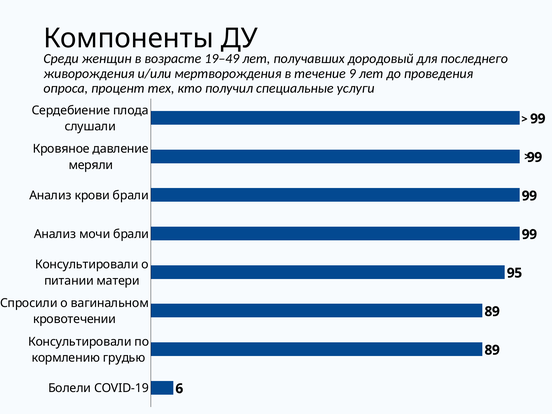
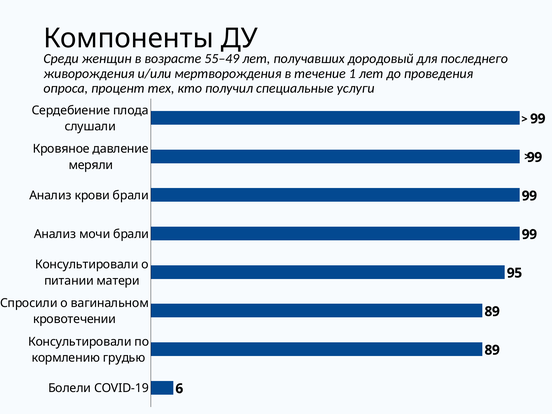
19–49: 19–49 -> 55–49
9: 9 -> 1
